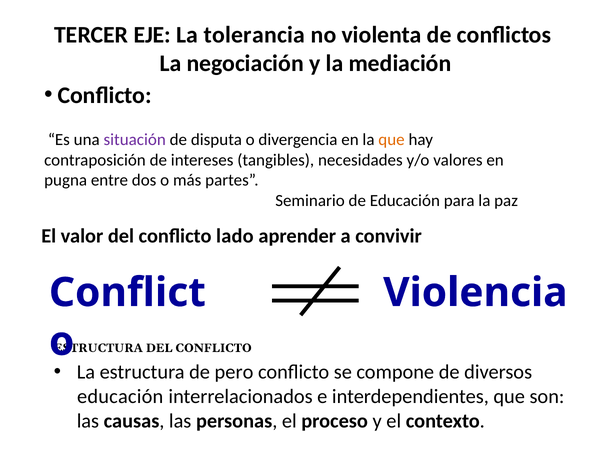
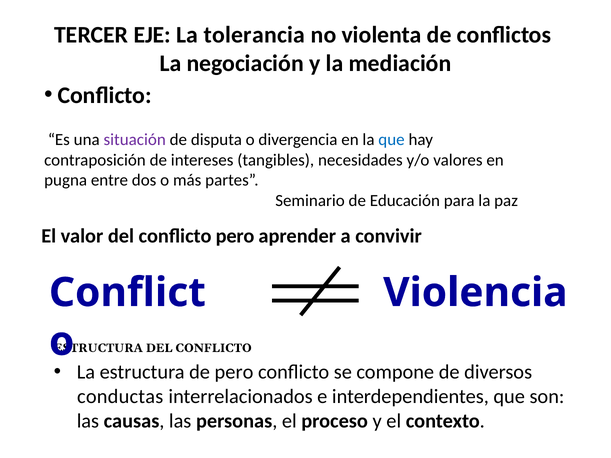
que at (392, 140) colour: orange -> blue
conflicto lado: lado -> pero
educación at (120, 397): educación -> conductas
